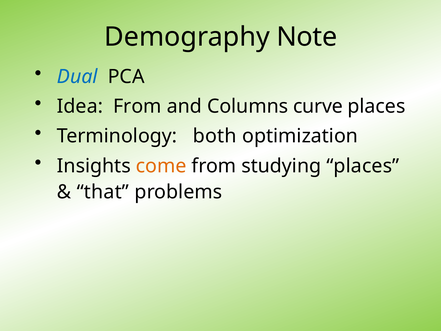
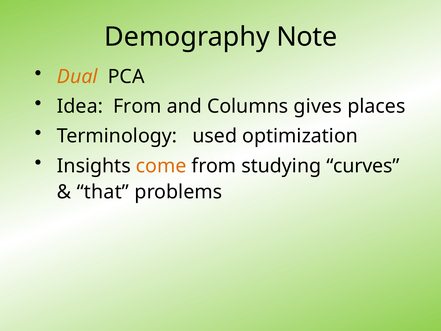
Dual colour: blue -> orange
curve: curve -> gives
both: both -> used
studying places: places -> curves
